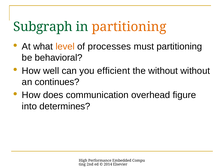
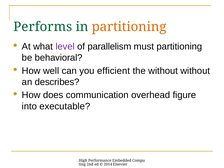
Subgraph: Subgraph -> Performs
level colour: orange -> purple
processes: processes -> parallelism
continues: continues -> describes
determines: determines -> executable
